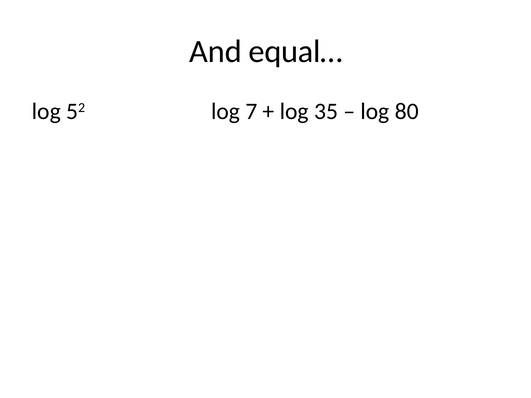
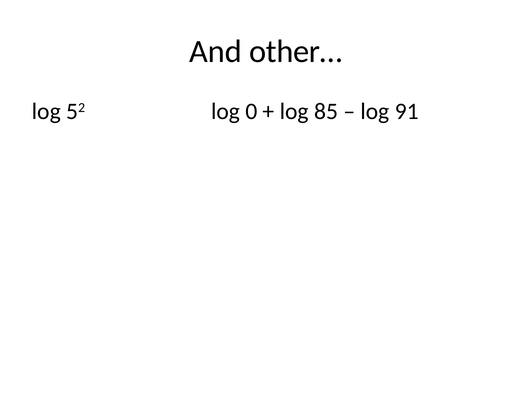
equal…: equal… -> other…
7: 7 -> 0
35: 35 -> 85
80: 80 -> 91
